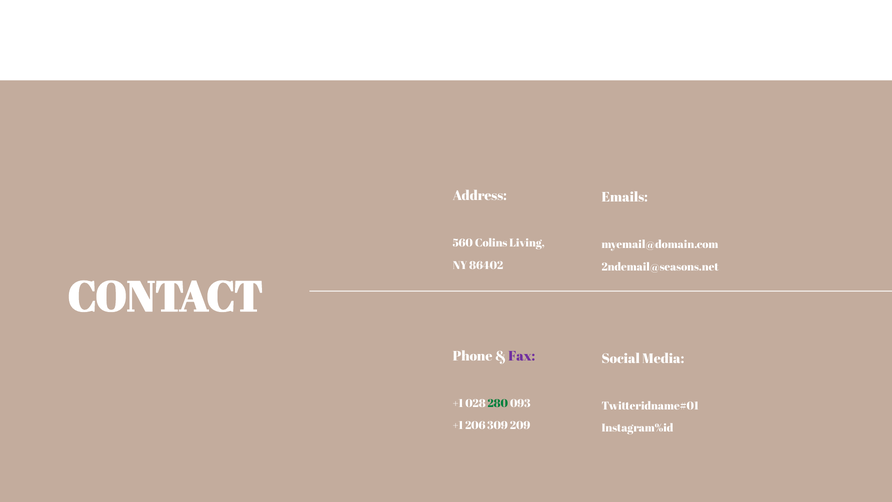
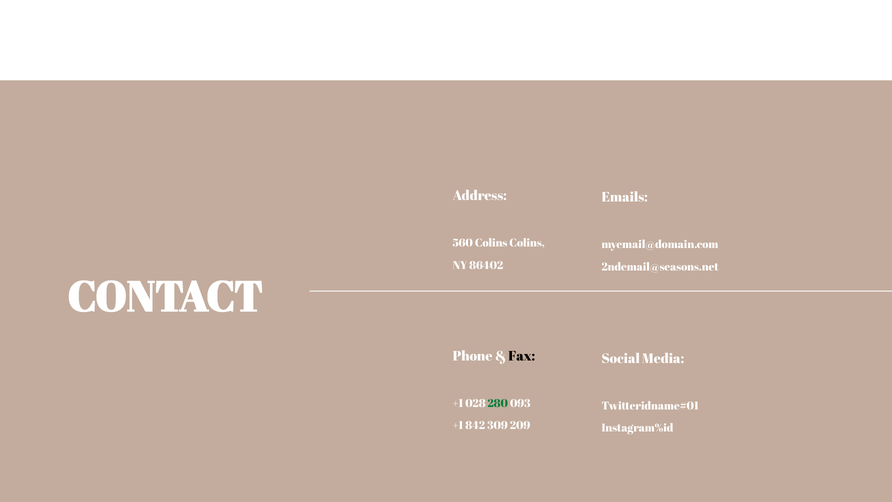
Colins Living: Living -> Colins
Fax colour: purple -> black
206: 206 -> 842
